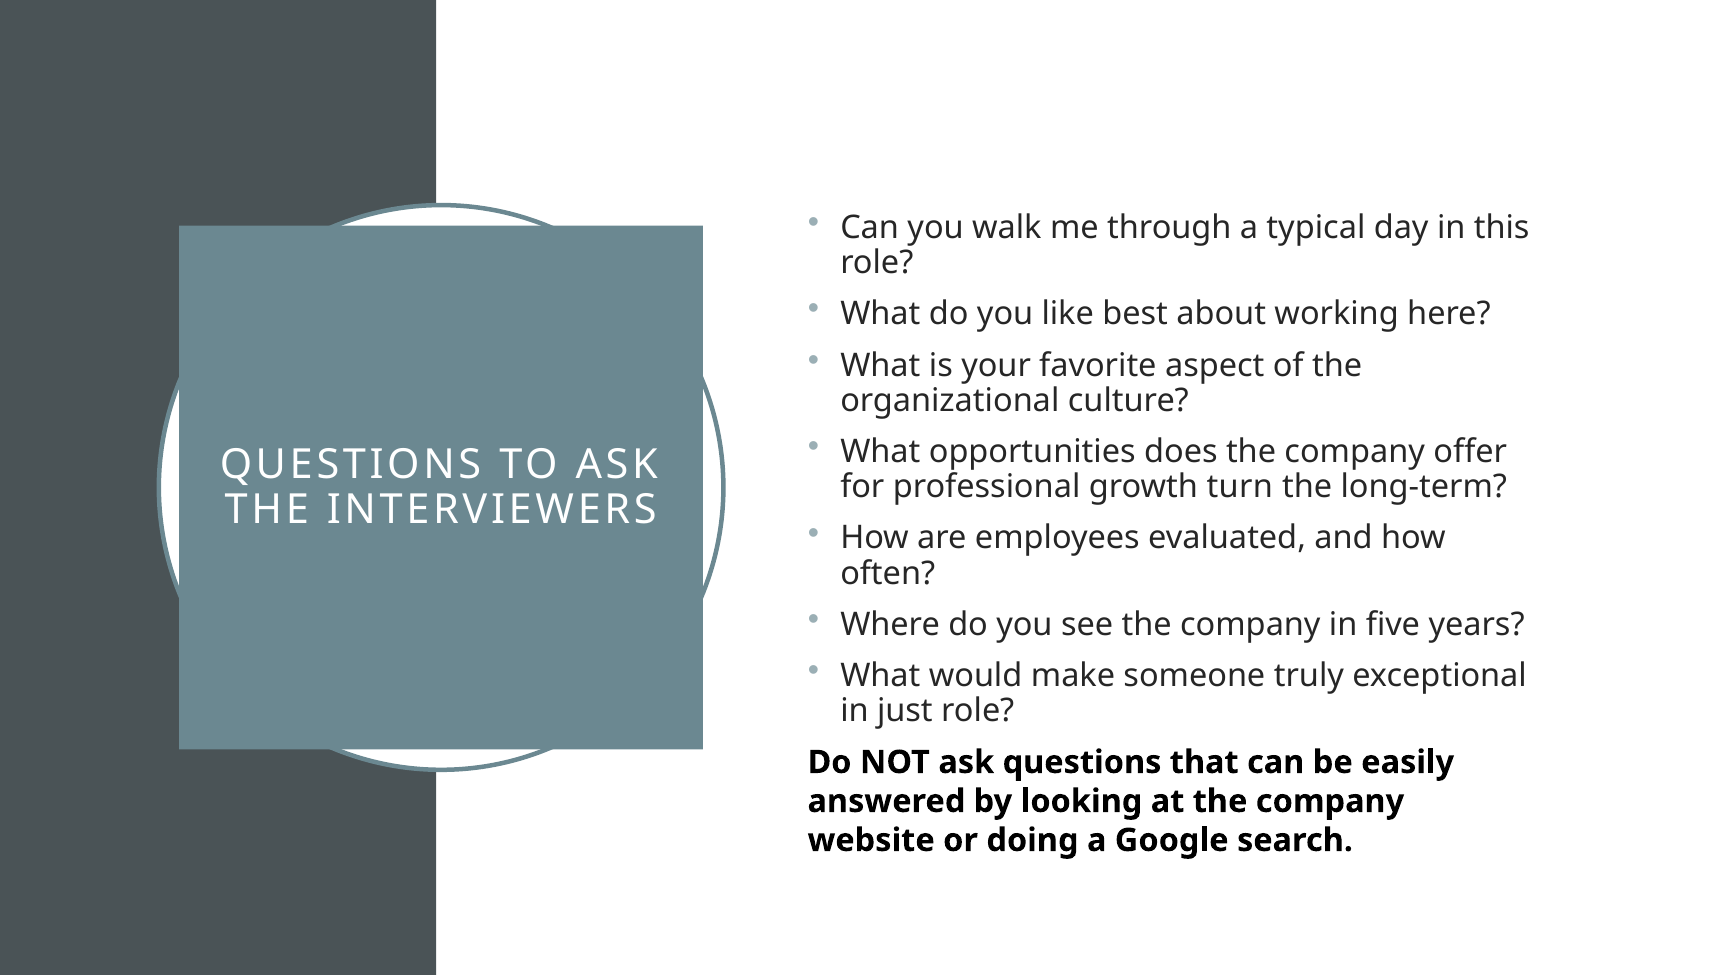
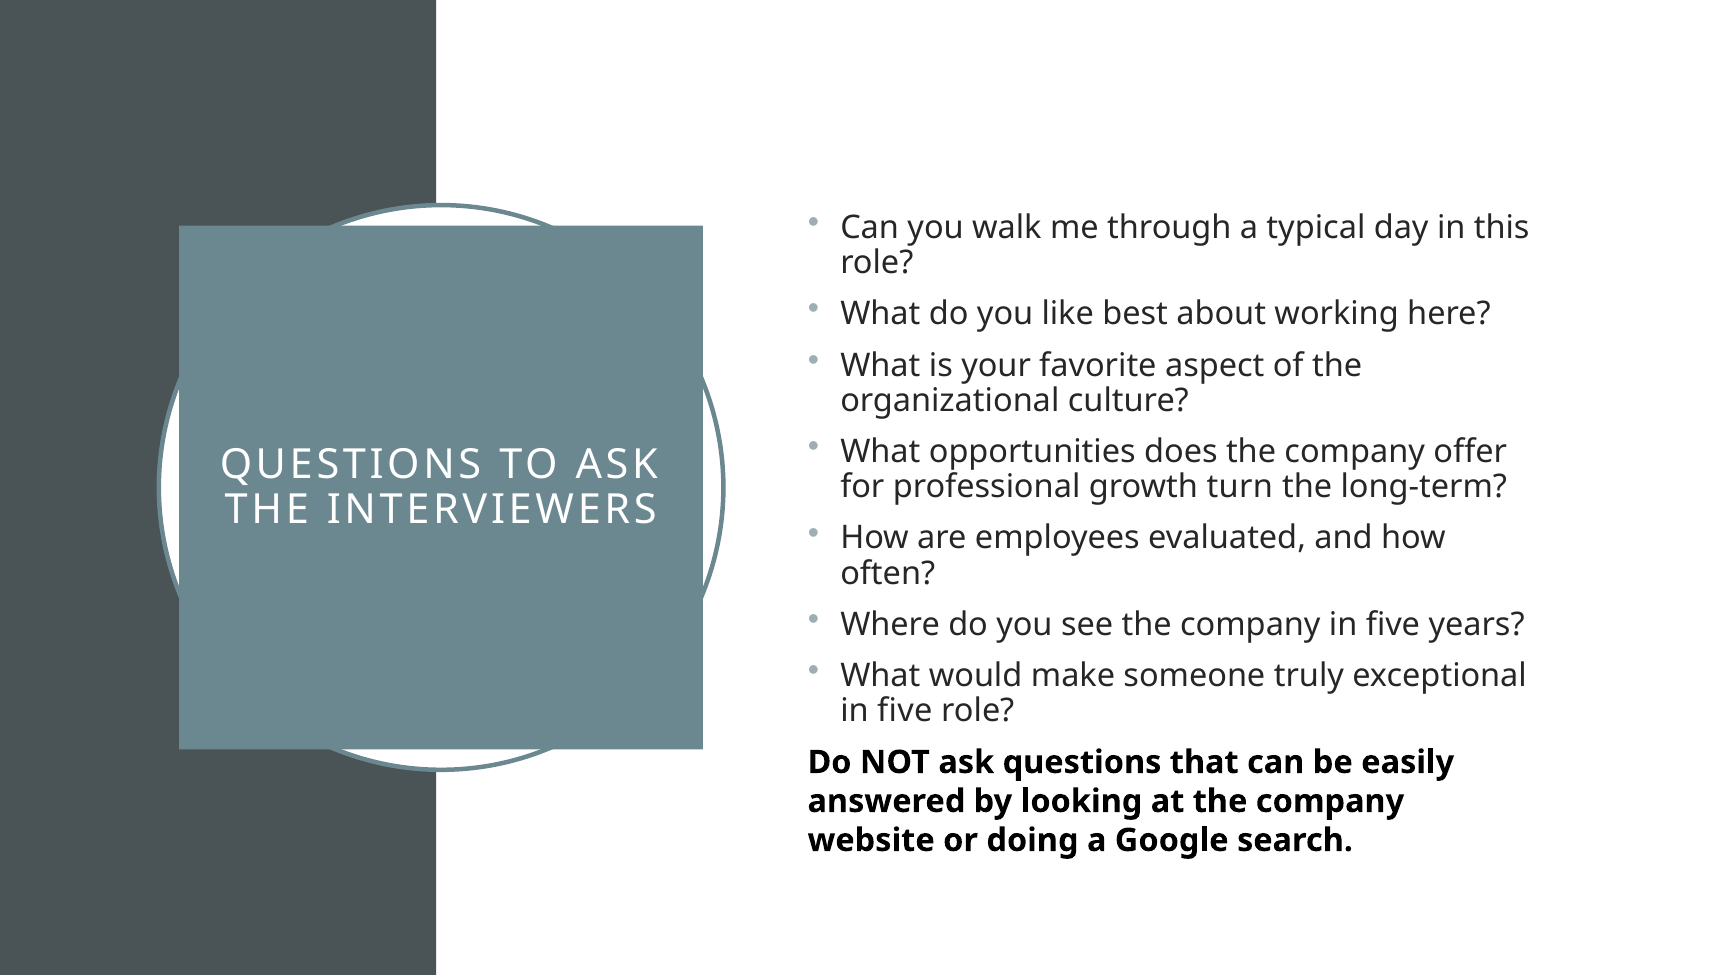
just at (905, 711): just -> five
